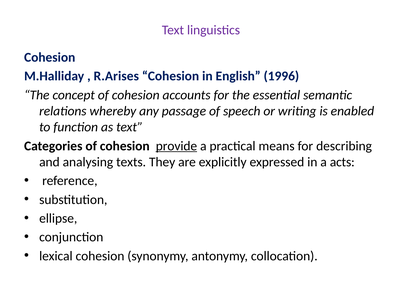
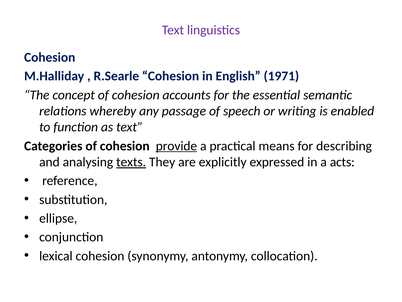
R.Arises: R.Arises -> R.Searle
1996: 1996 -> 1971
texts underline: none -> present
